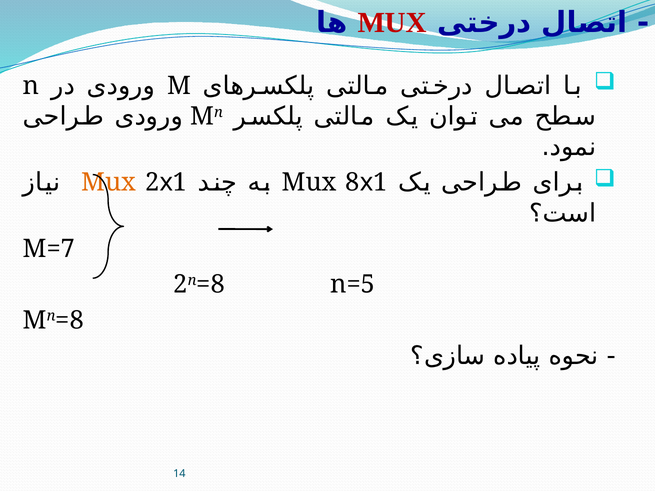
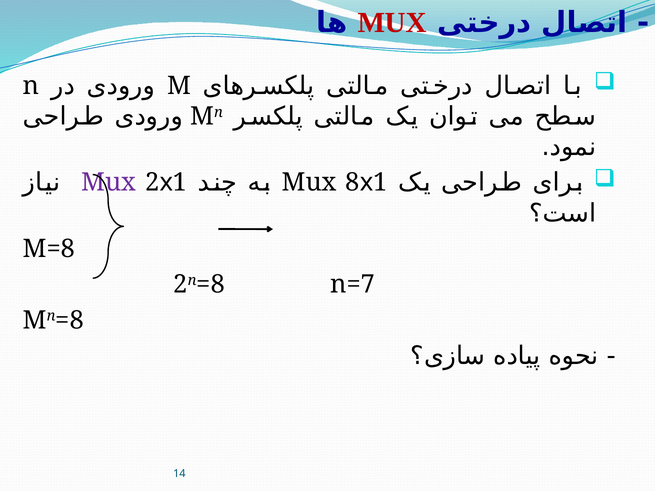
Mux at (109, 183) colour: orange -> purple
M=7: M=7 -> M=8
n=5: n=5 -> n=7
